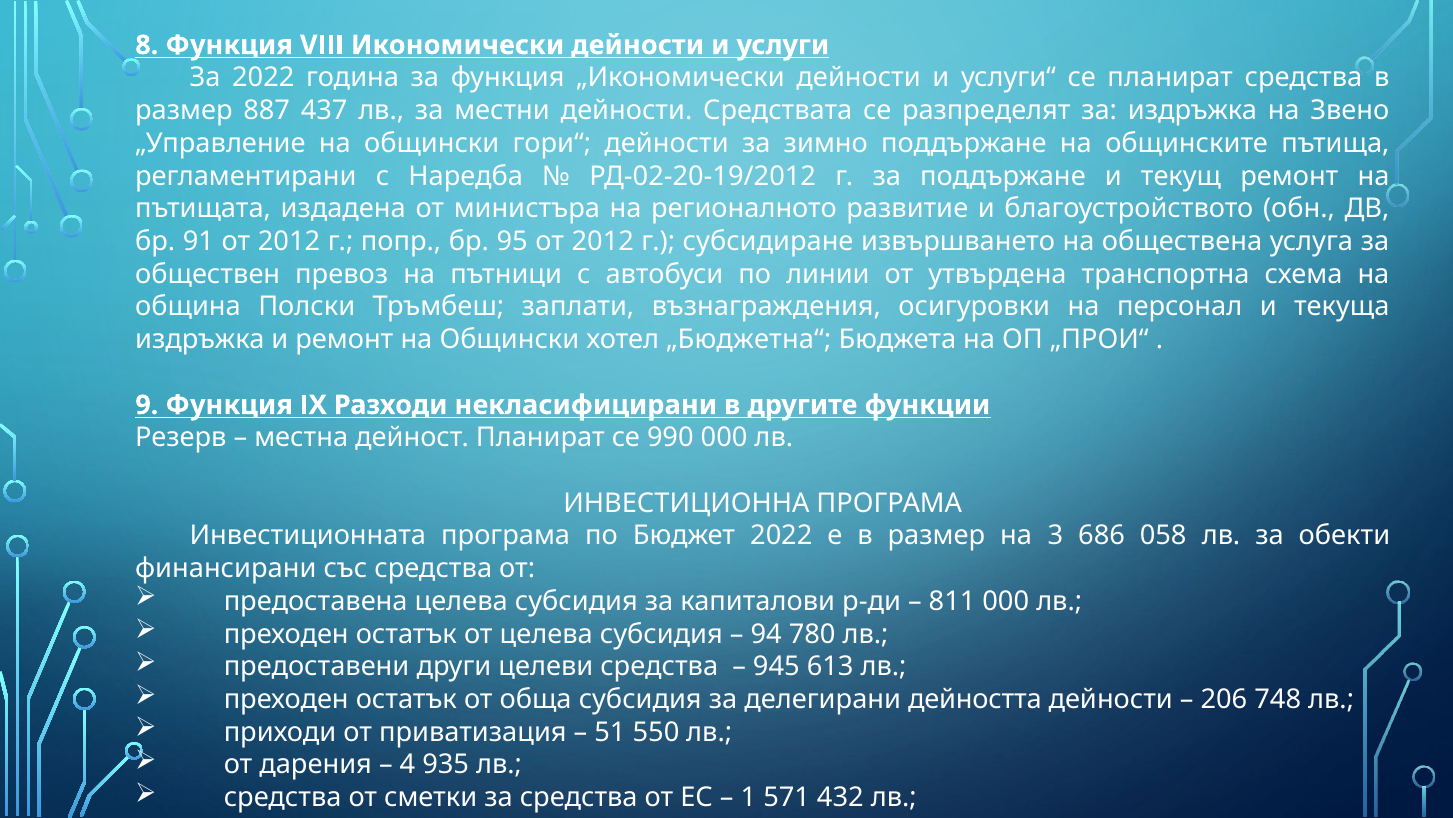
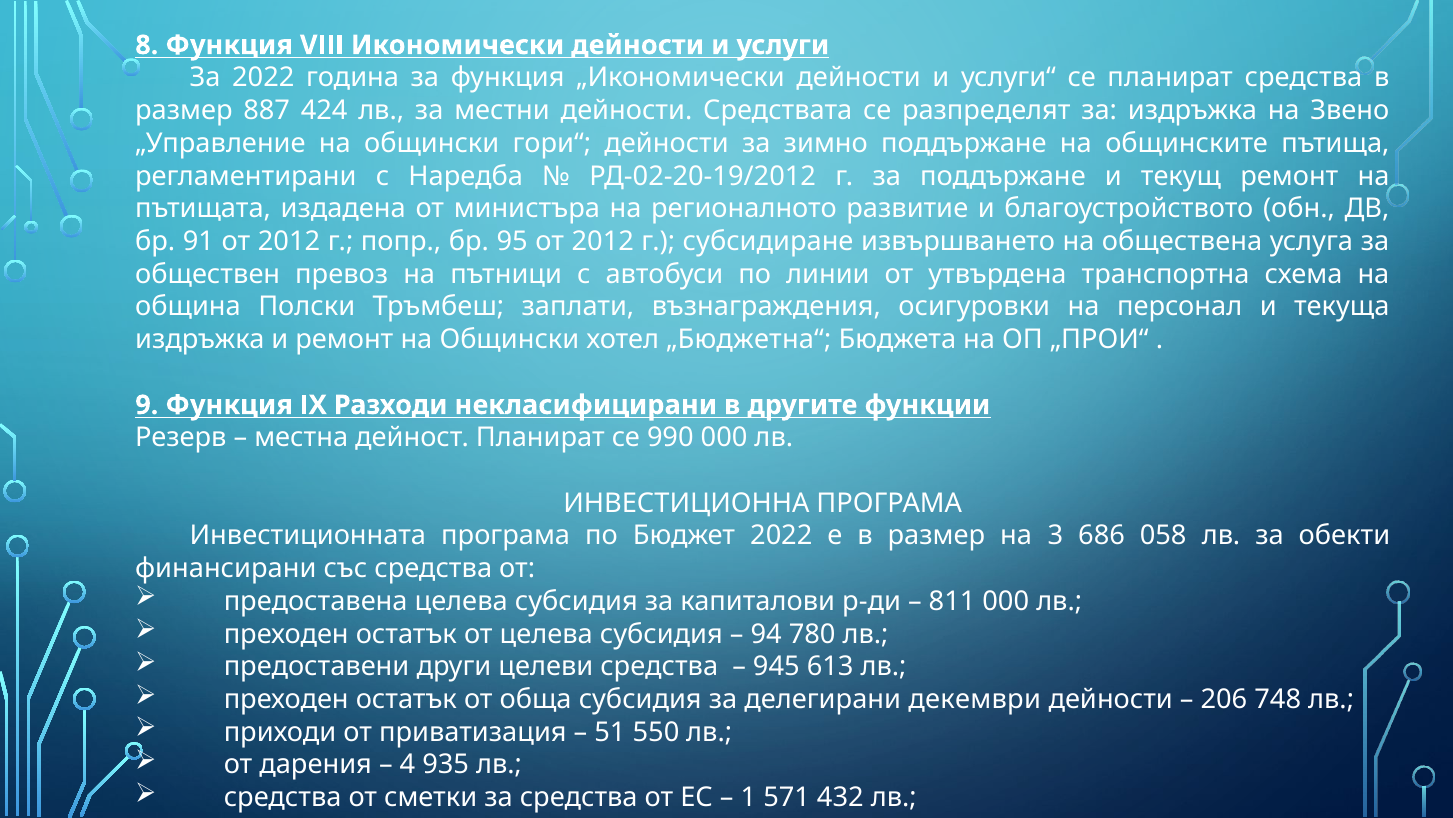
437: 437 -> 424
дейността: дейността -> декември
